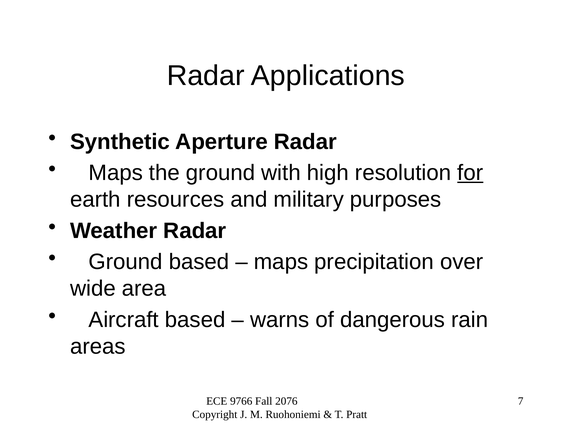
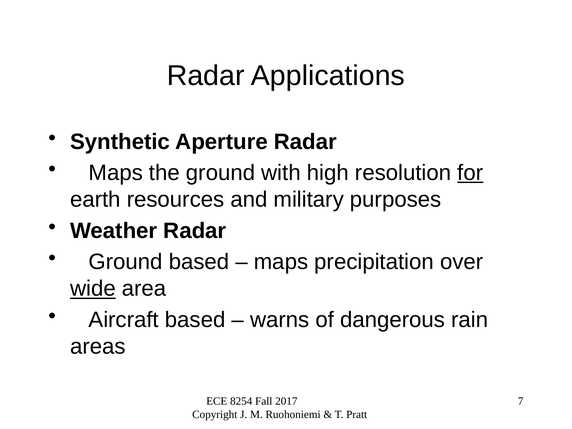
wide underline: none -> present
9766: 9766 -> 8254
2076: 2076 -> 2017
